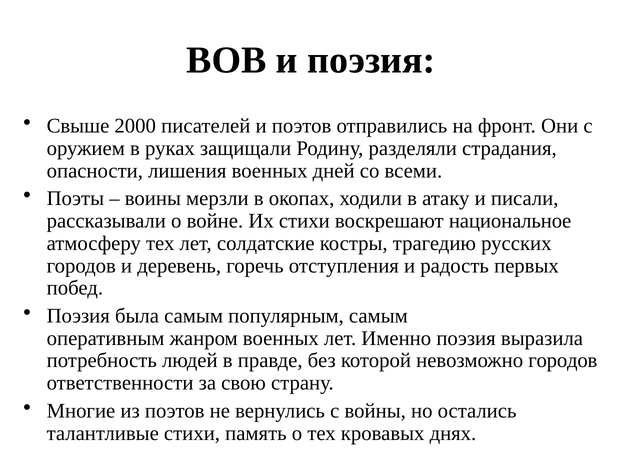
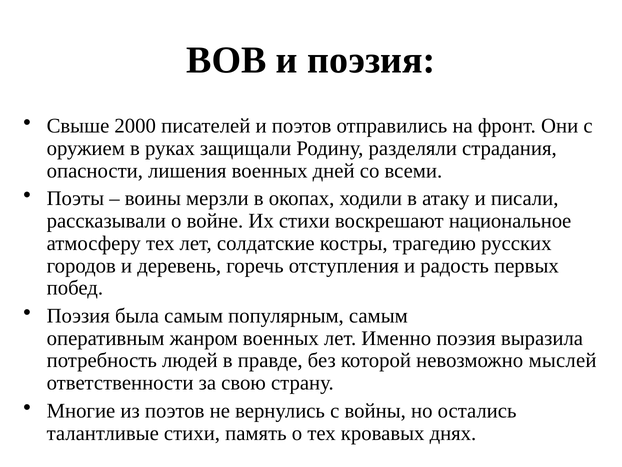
невозможно городов: городов -> мыслей
